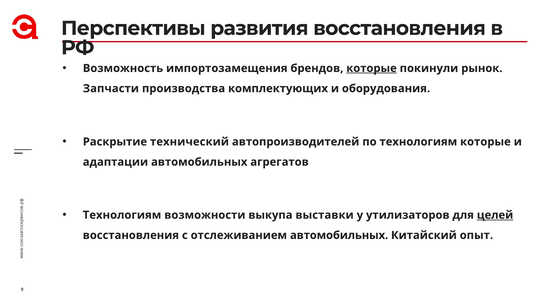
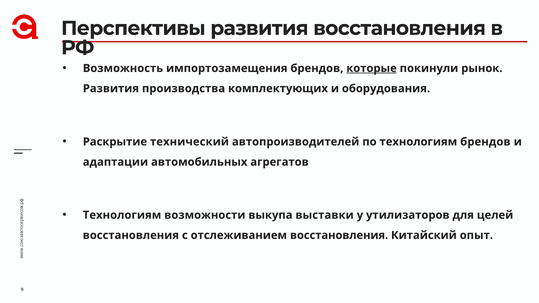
Запчасти at (111, 89): Запчасти -> Развития
технологиям которые: которые -> брендов
целей underline: present -> none
отслеживанием автомобильных: автомобильных -> восстановления
